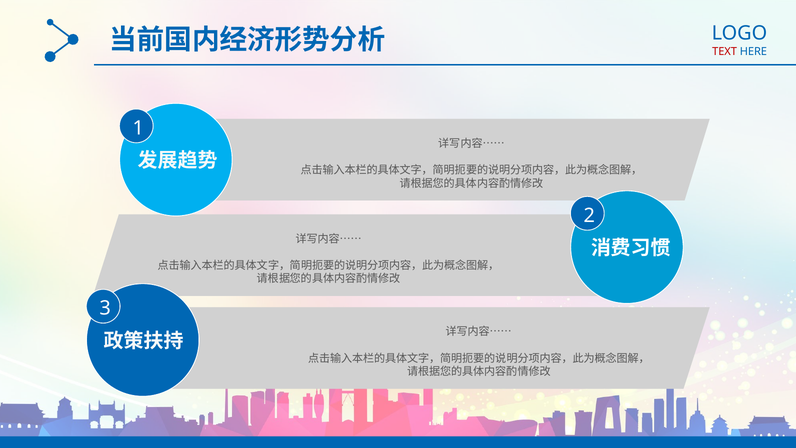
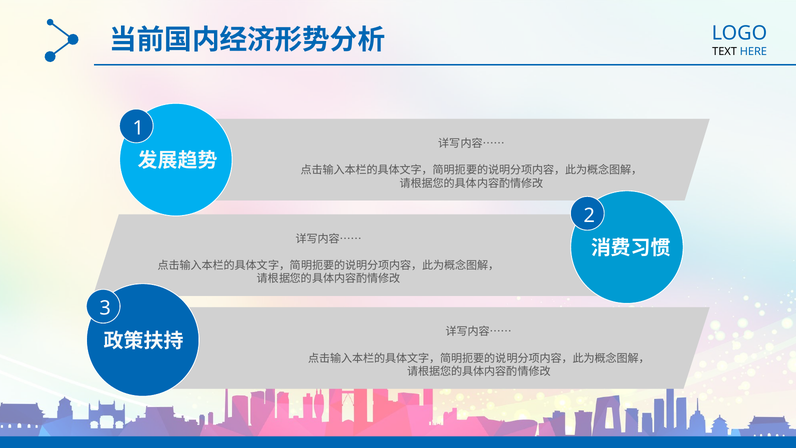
TEXT colour: red -> black
